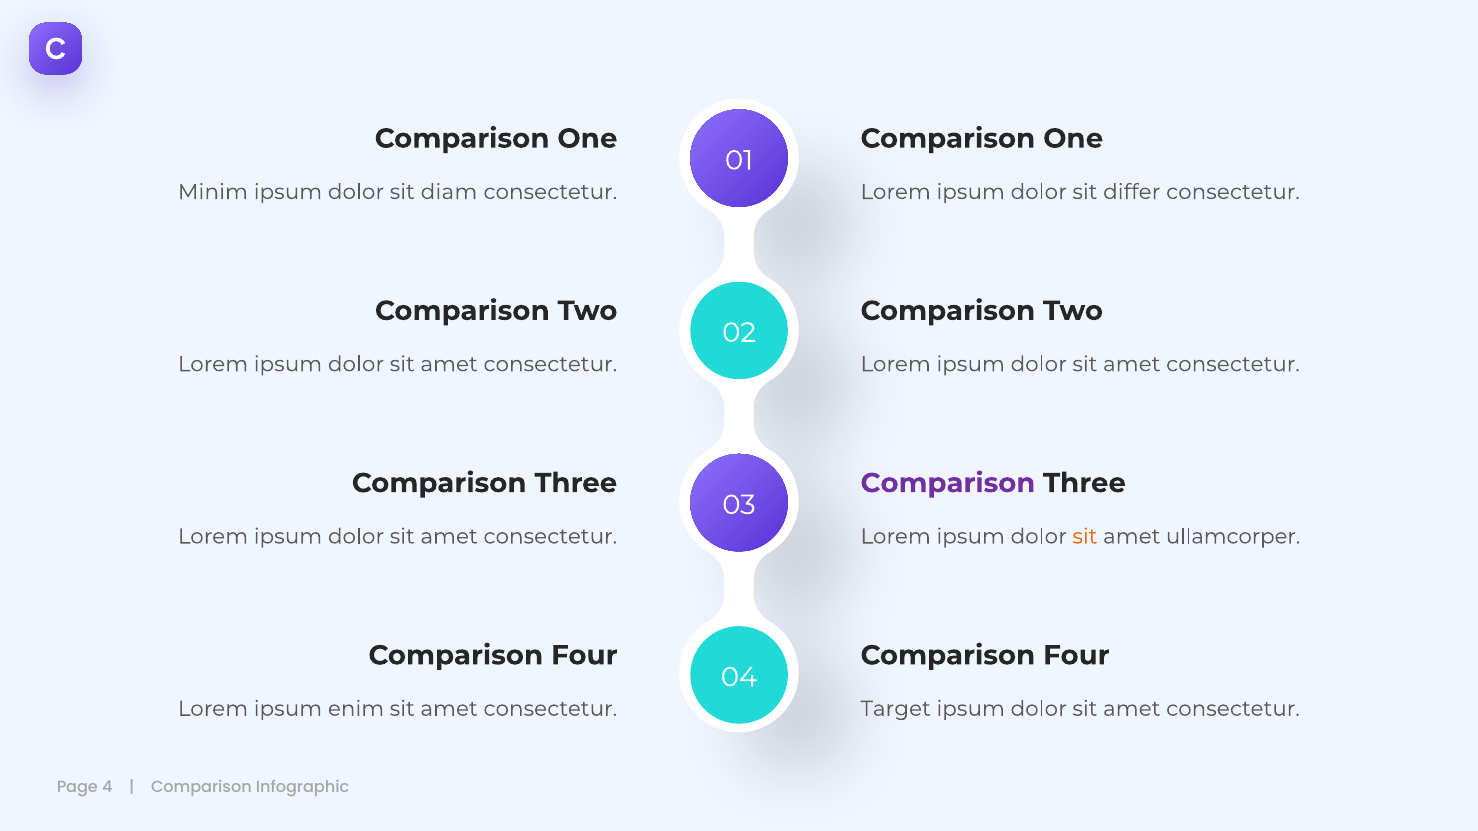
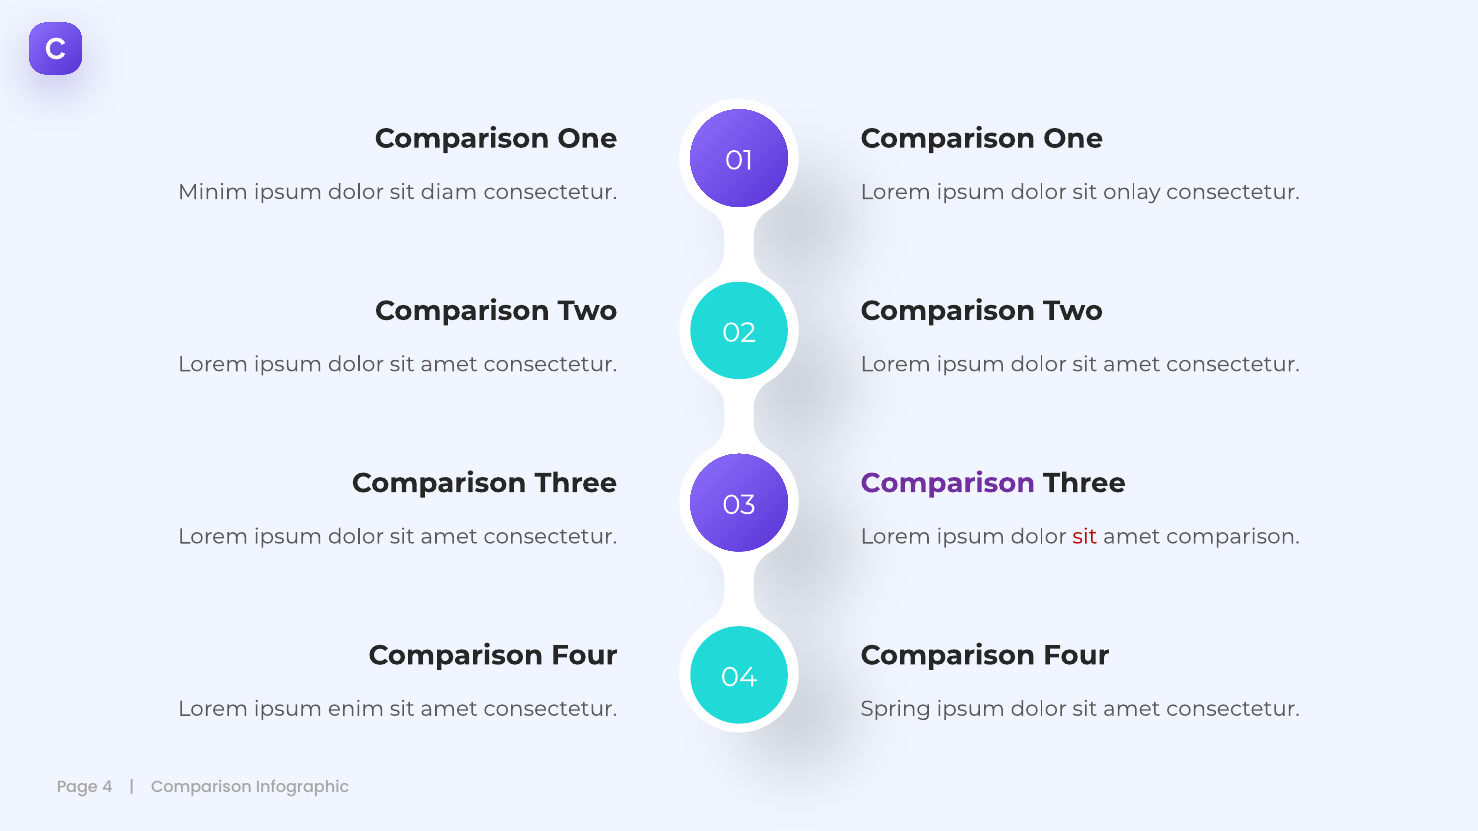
differ: differ -> onlay
sit at (1085, 537) colour: orange -> red
amet ullamcorper: ullamcorper -> comparison
Target: Target -> Spring
